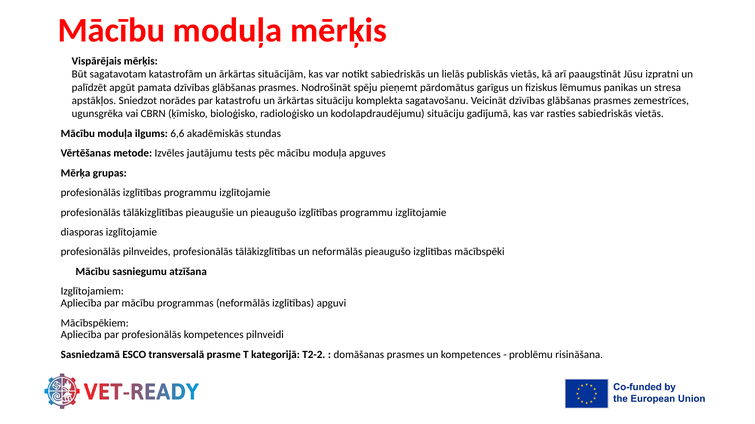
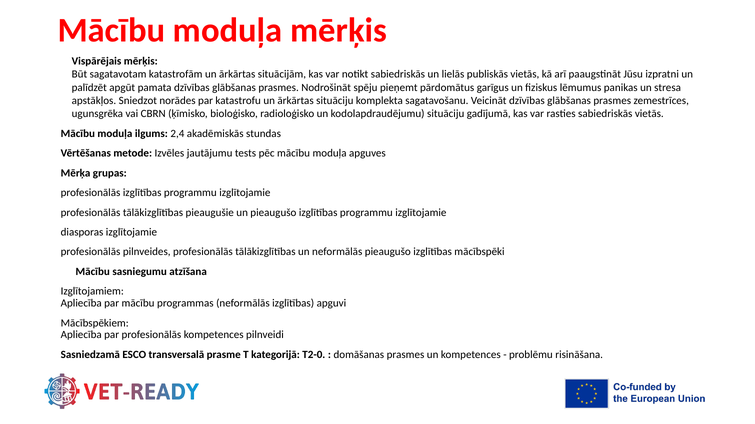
6,6: 6,6 -> 2,4
T2-2: T2-2 -> T2-0
